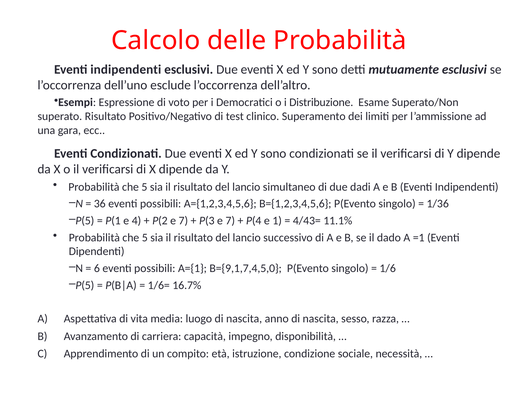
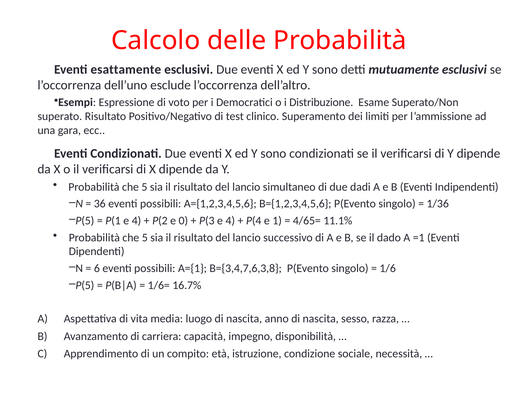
indipendenti at (126, 70): indipendenti -> esattamente
P(2 e 7: 7 -> 0
P(3 e 7: 7 -> 4
4/43=: 4/43= -> 4/65=
B={9,1,7,4,5,0: B={9,1,7,4,5,0 -> B={3,4,7,6,3,8
